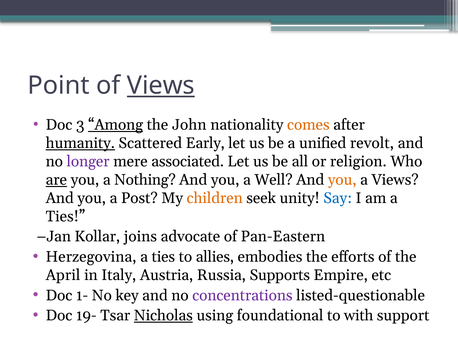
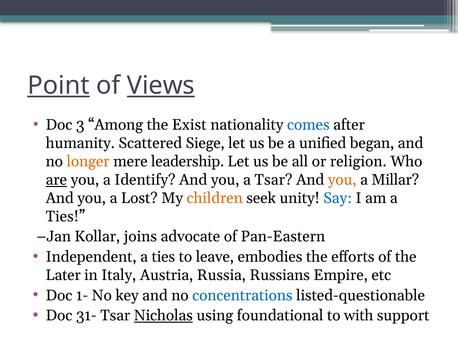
Point underline: none -> present
Among underline: present -> none
John: John -> Exist
comes colour: orange -> blue
humanity underline: present -> none
Early: Early -> Siege
revolt: revolt -> began
longer colour: purple -> orange
associated: associated -> leadership
Nothing: Nothing -> Identify
a Well: Well -> Tsar
a Views: Views -> Millar
Post: Post -> Lost
Herzegovina: Herzegovina -> Independent
allies: allies -> leave
April: April -> Later
Supports: Supports -> Russians
concentrations colour: purple -> blue
19-: 19- -> 31-
